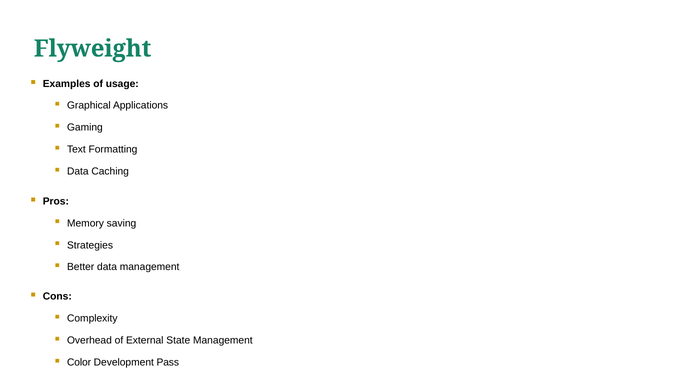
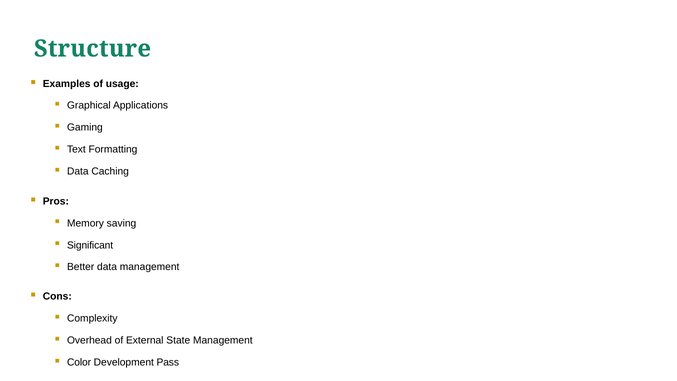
Flyweight: Flyweight -> Structure
Strategies: Strategies -> Significant
